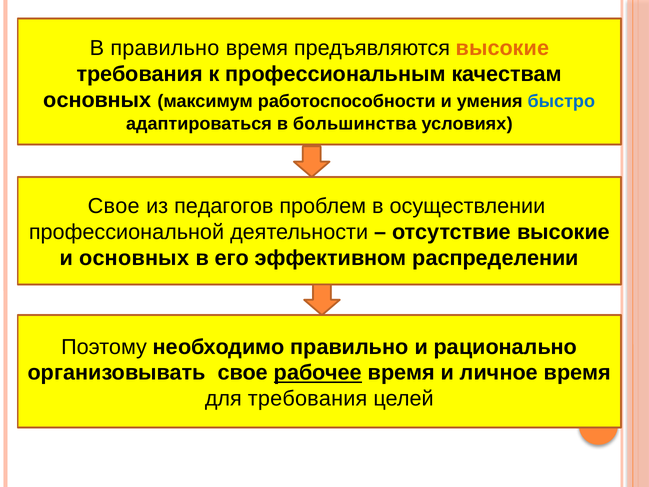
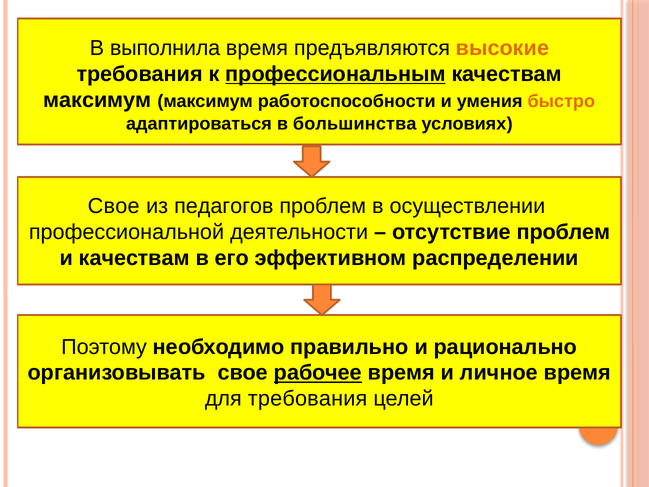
В правильно: правильно -> выполнила
профессиональным underline: none -> present
основных at (97, 100): основных -> максимум
быстро colour: blue -> orange
отсутствие высокие: высокие -> проблем
и основных: основных -> качествам
